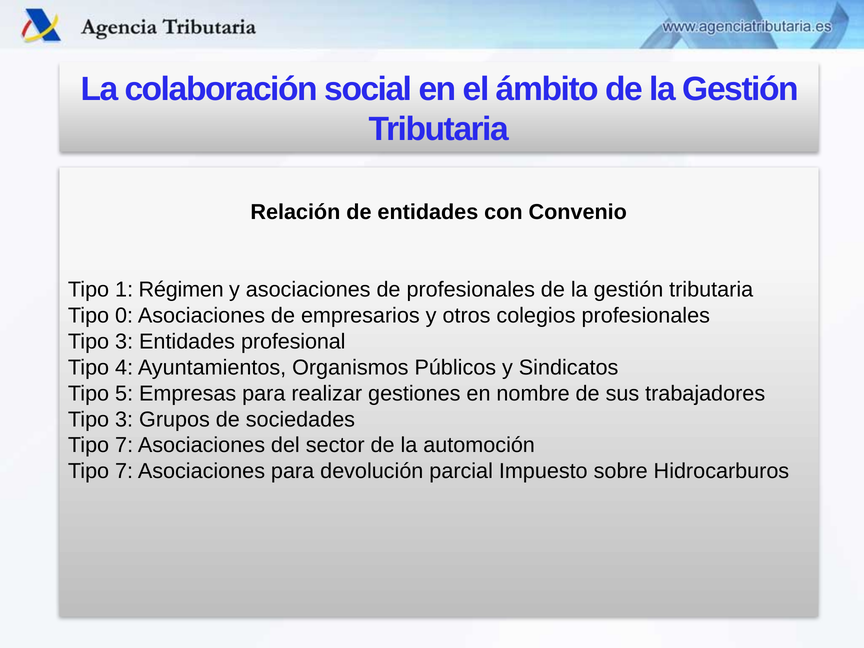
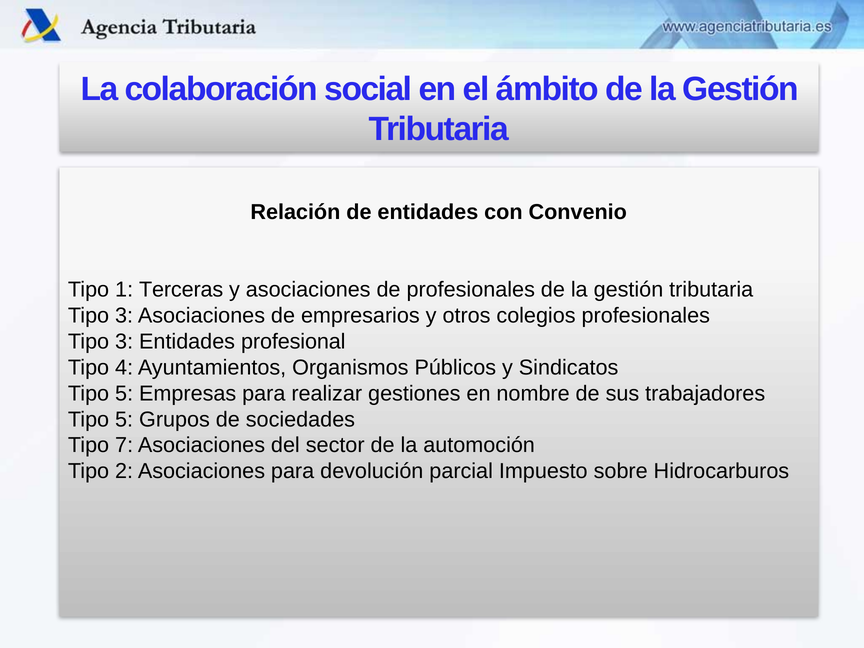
Régimen: Régimen -> Terceras
0 at (124, 316): 0 -> 3
3 at (124, 419): 3 -> 5
7 at (124, 471): 7 -> 2
